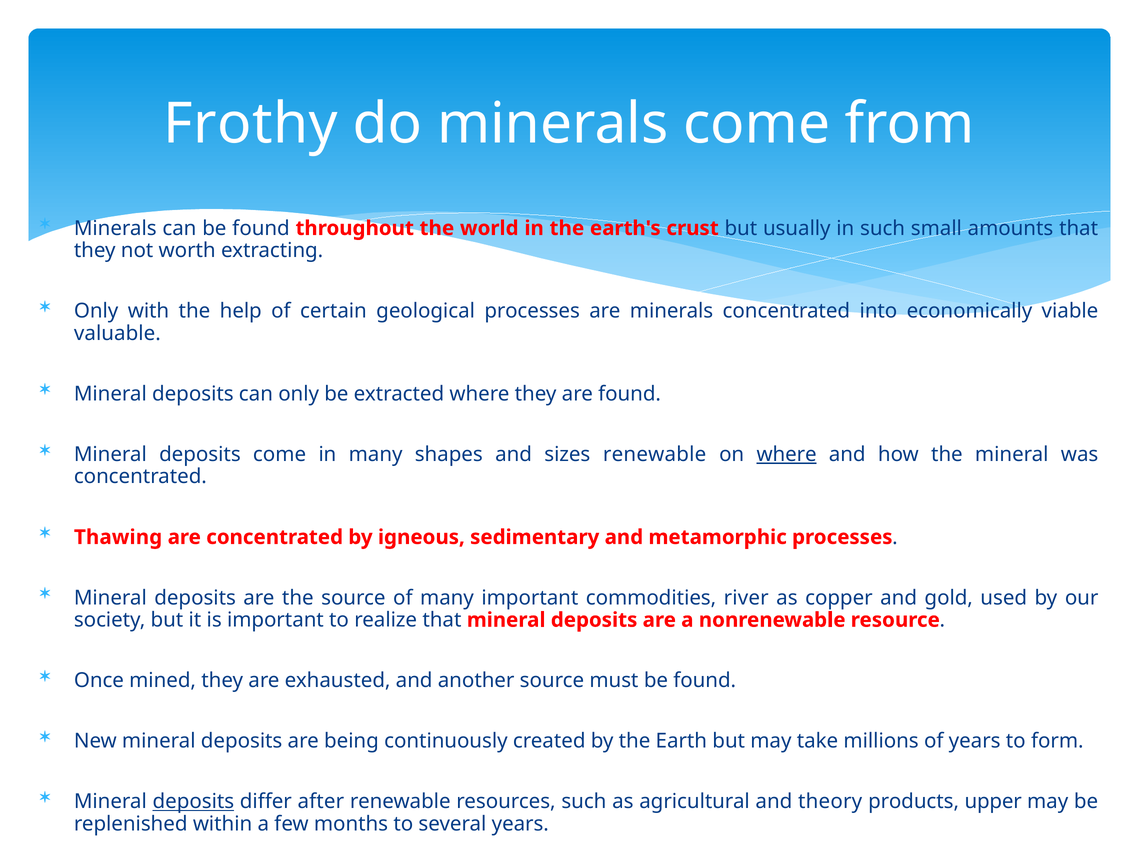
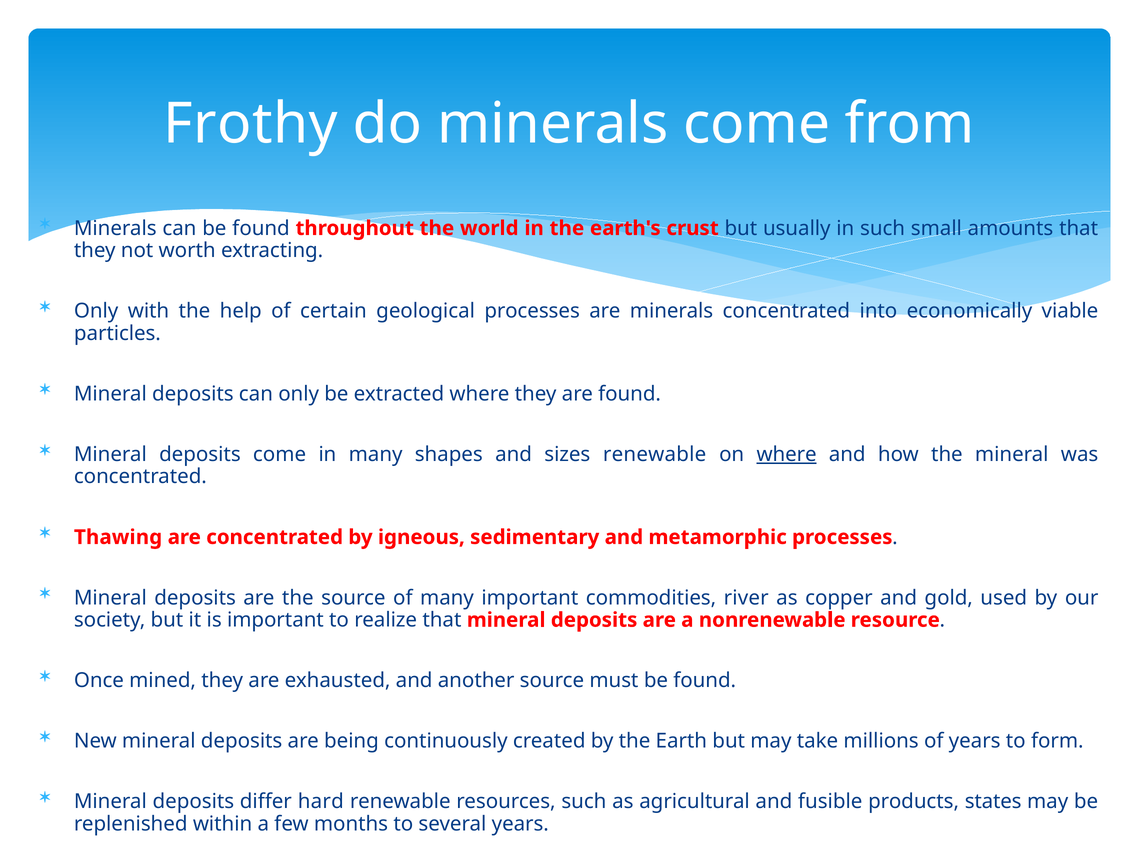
valuable: valuable -> particles
deposits at (193, 801) underline: present -> none
after: after -> hard
theory: theory -> fusible
upper: upper -> states
